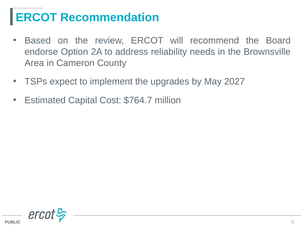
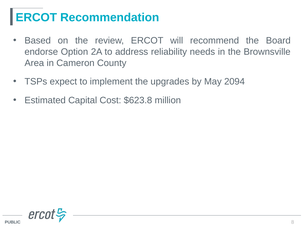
2027: 2027 -> 2094
$764.7: $764.7 -> $623.8
